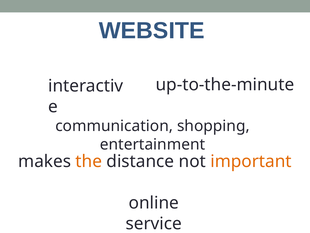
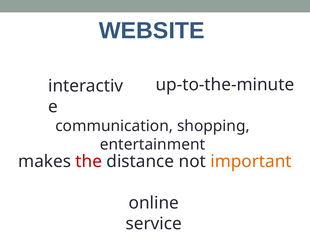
the colour: orange -> red
